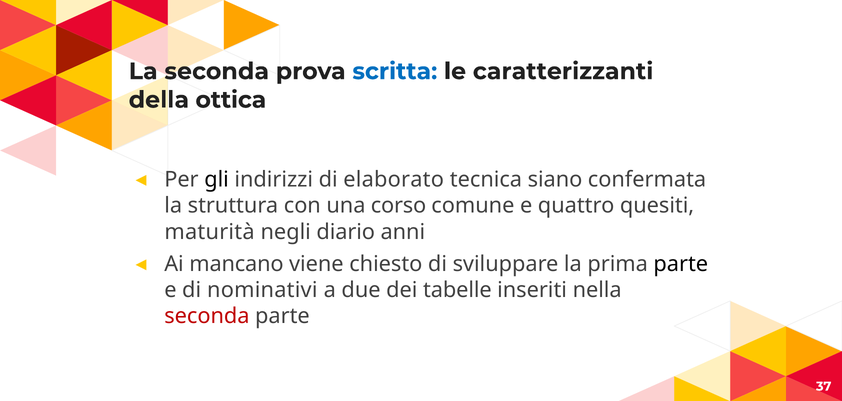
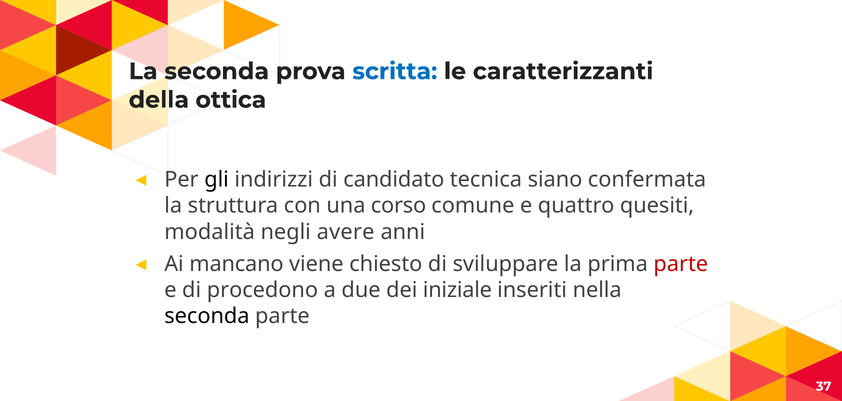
elaborato: elaborato -> candidato
maturità: maturità -> modalità
diario: diario -> avere
parte at (681, 264) colour: black -> red
nominativi: nominativi -> procedono
tabelle: tabelle -> iniziale
seconda at (207, 316) colour: red -> black
